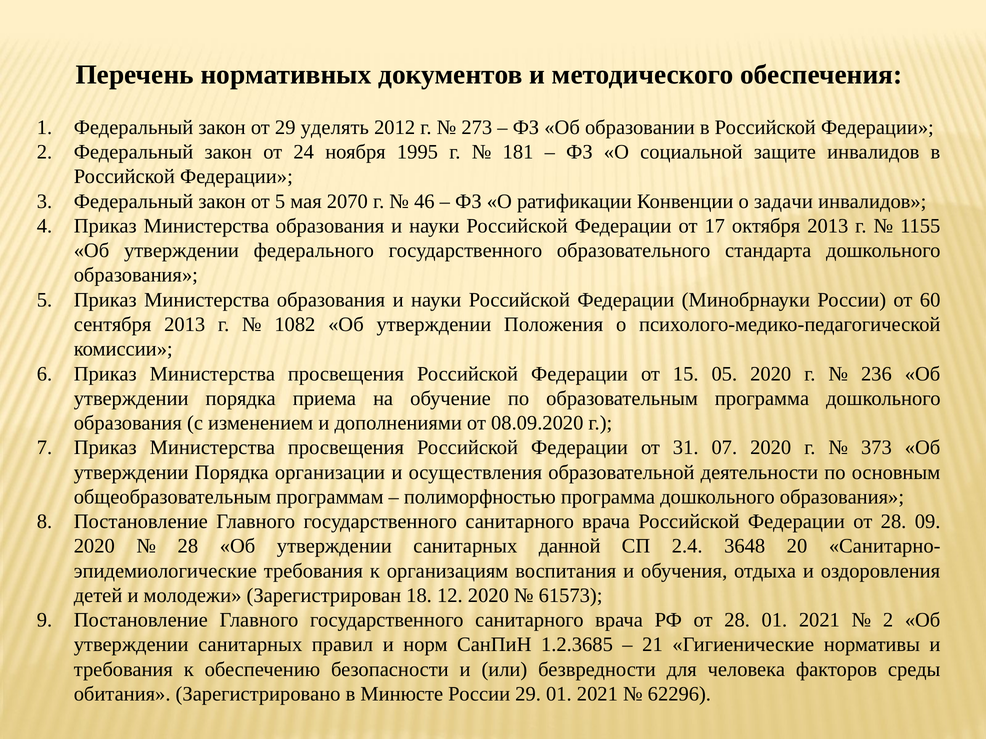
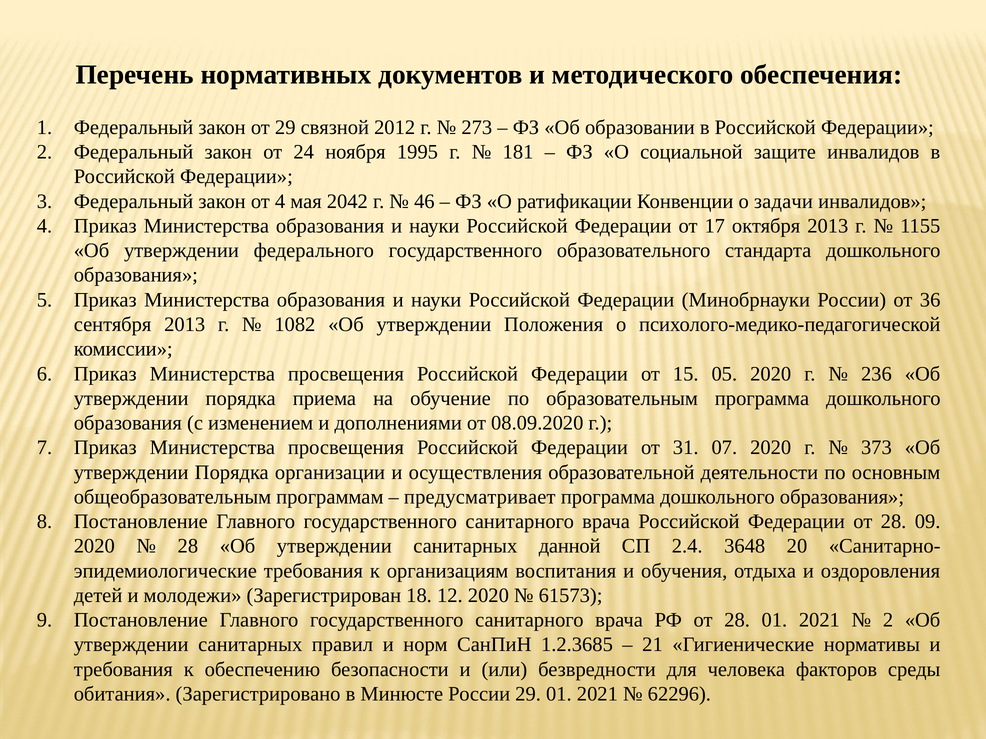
уделять: уделять -> связной
от 5: 5 -> 4
2070: 2070 -> 2042
60: 60 -> 36
полиморфностью: полиморфностью -> предусматривает
